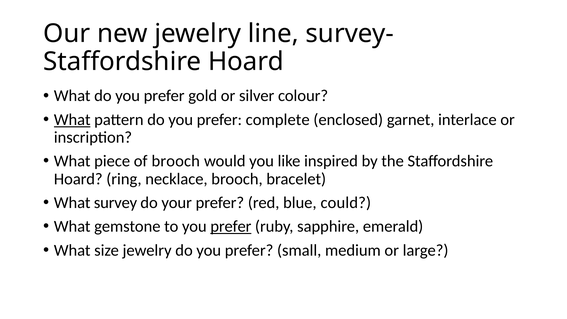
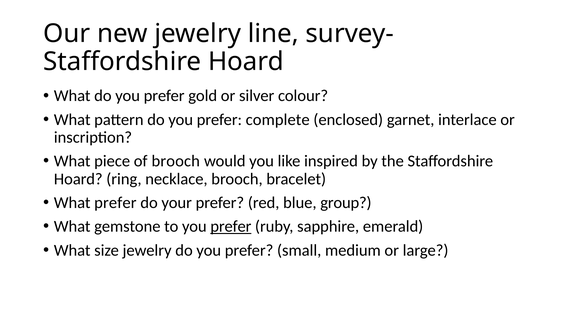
What at (72, 120) underline: present -> none
What survey: survey -> prefer
could: could -> group
